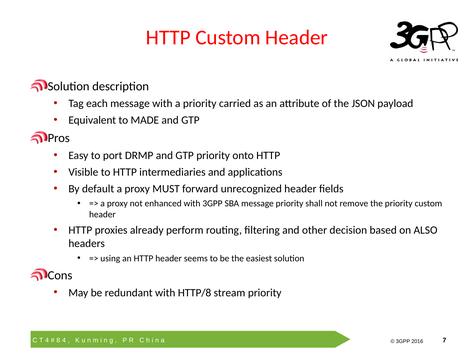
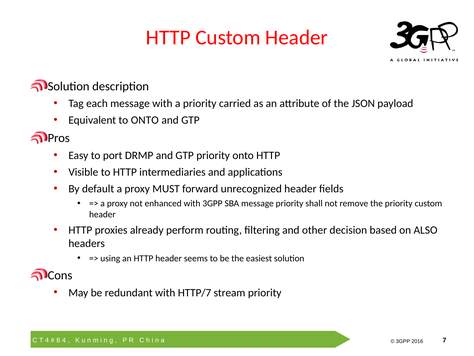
to MADE: MADE -> ONTO
HTTP/8: HTTP/8 -> HTTP/7
